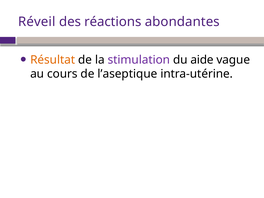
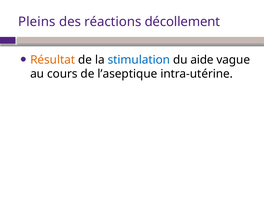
Réveil: Réveil -> Pleins
abondantes: abondantes -> décollement
stimulation colour: purple -> blue
